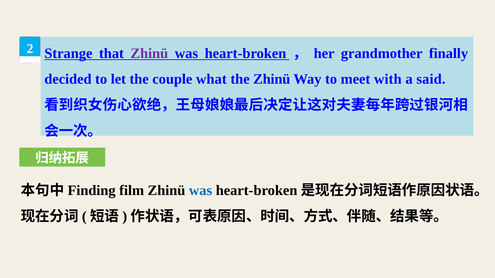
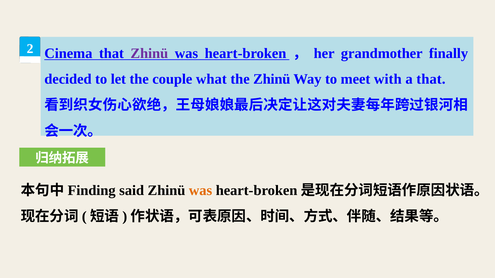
Strange: Strange -> Cinema
a said: said -> that
film: film -> said
was at (201, 191) colour: blue -> orange
